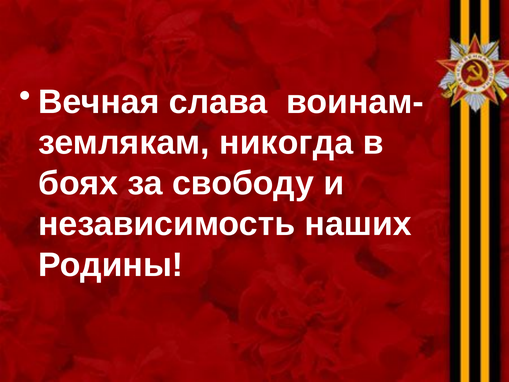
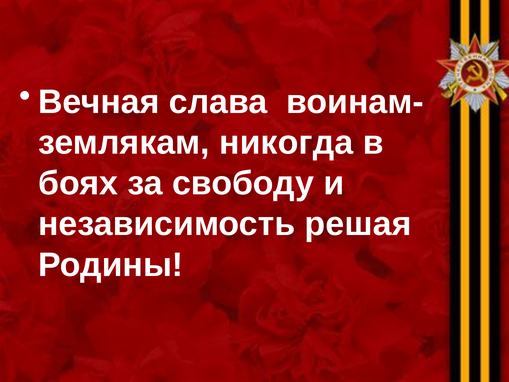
наших: наших -> решая
